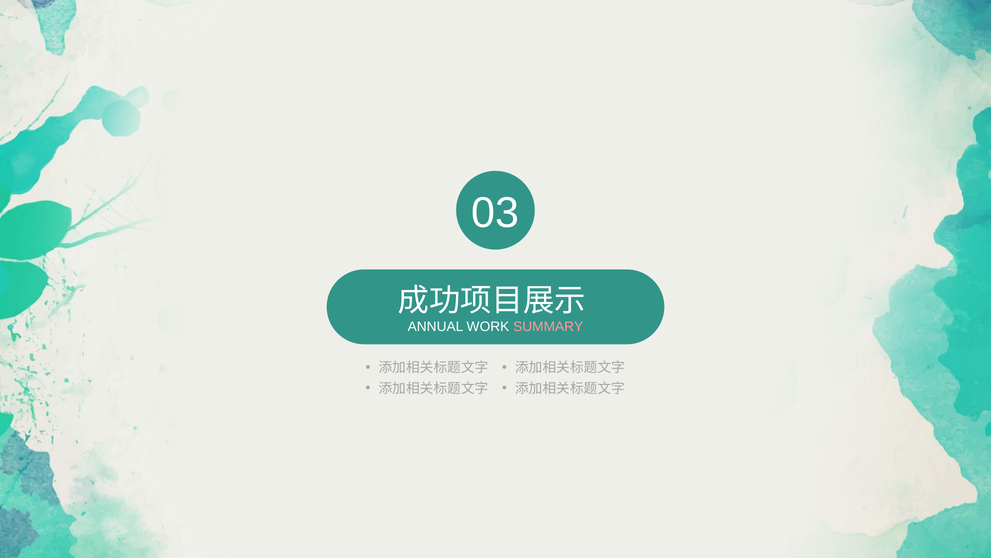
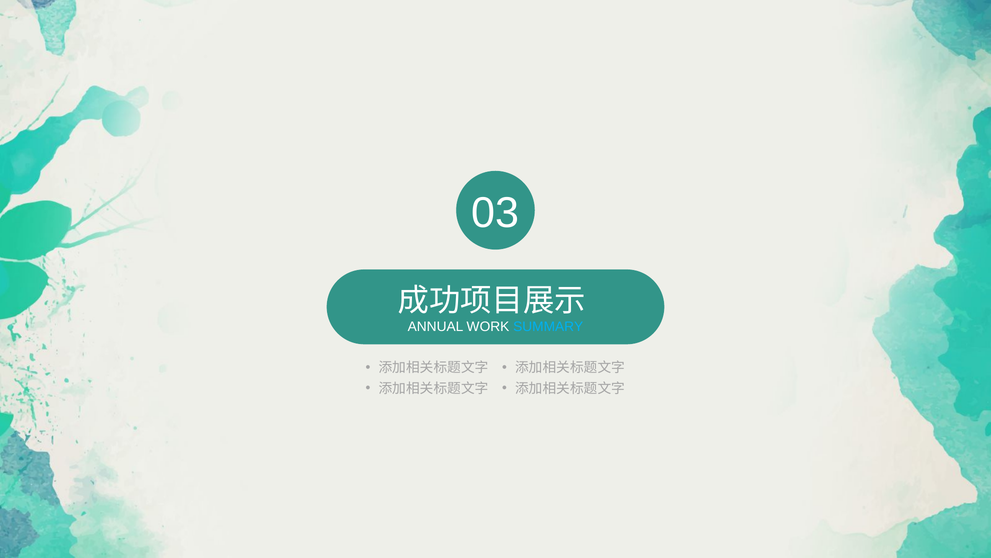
SUMMARY colour: pink -> light blue
